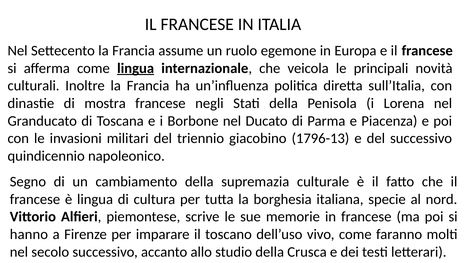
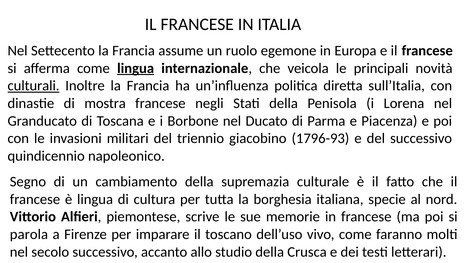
culturali underline: none -> present
1796-13: 1796-13 -> 1796-93
hanno: hanno -> parola
